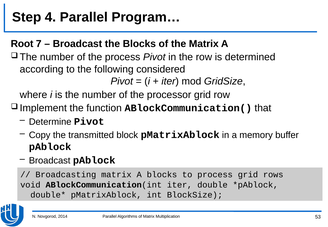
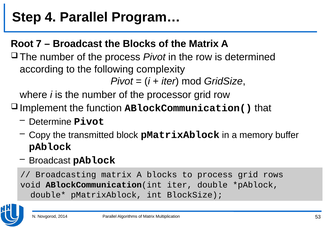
considered: considered -> complexity
